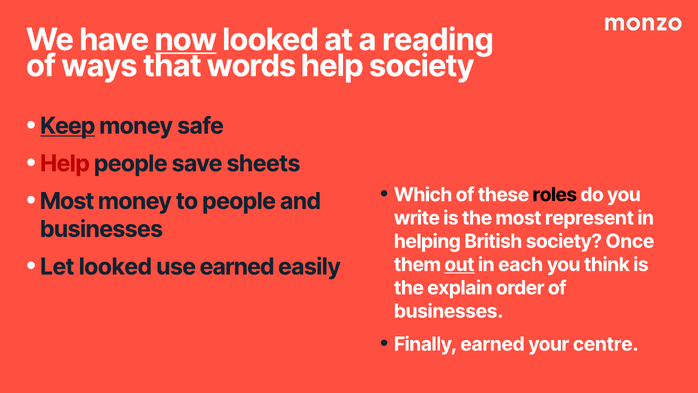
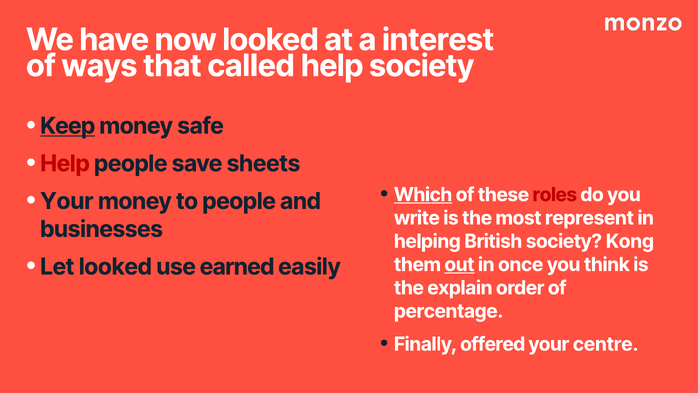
now underline: present -> none
reading: reading -> interest
words: words -> called
Which underline: none -> present
roles colour: black -> red
Most at (67, 201): Most -> Your
Once: Once -> Kong
each: each -> once
businesses at (449, 311): businesses -> percentage
Finally earned: earned -> offered
